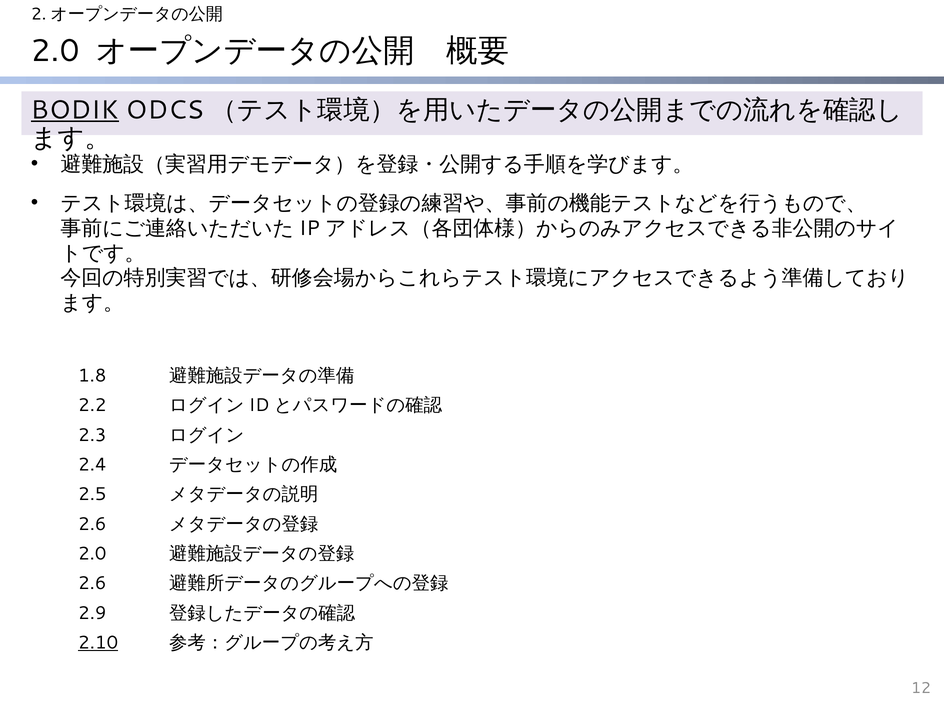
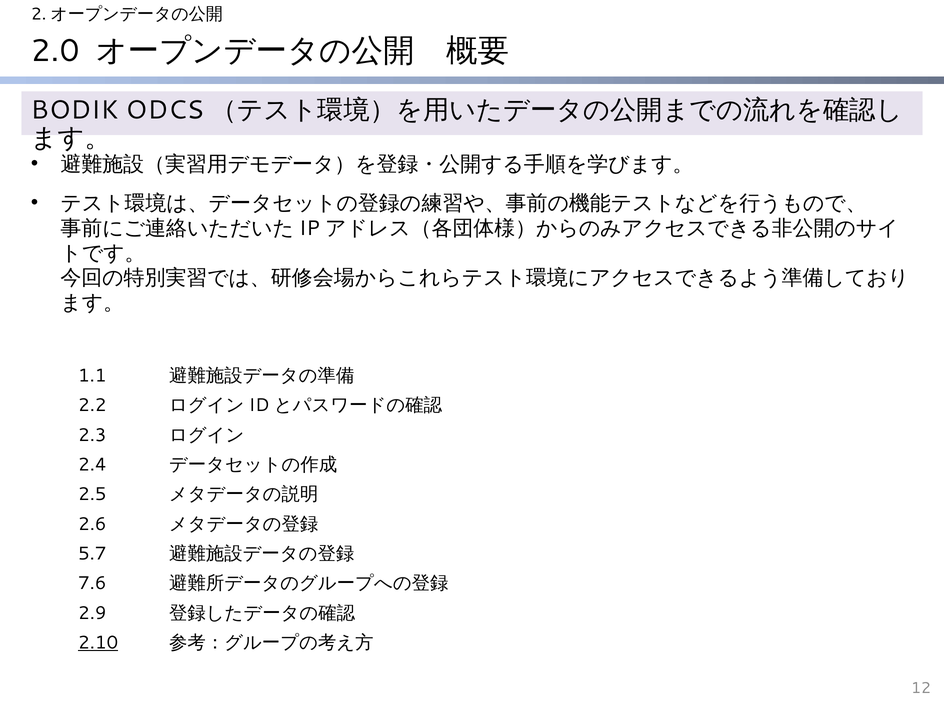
BODIK underline: present -> none
1.8: 1.8 -> 1.1
2.0 at (92, 554): 2.0 -> 5.7
2.6 at (92, 583): 2.6 -> 7.6
